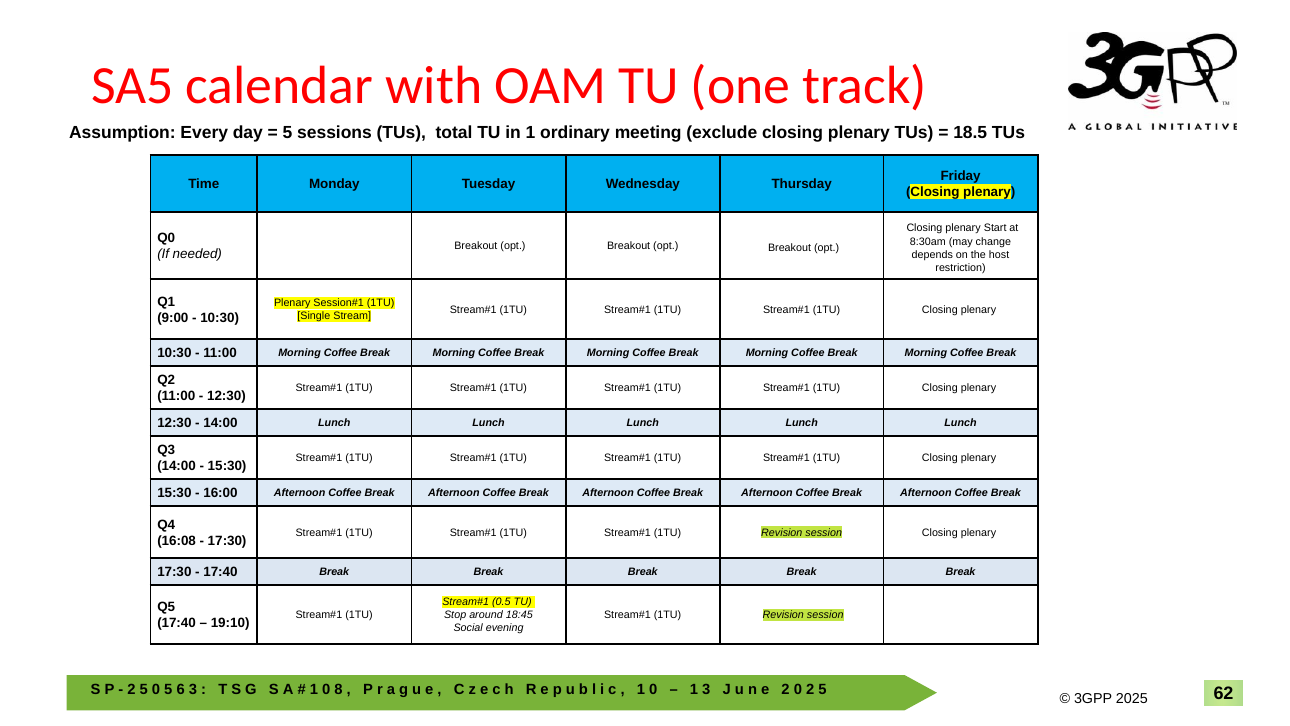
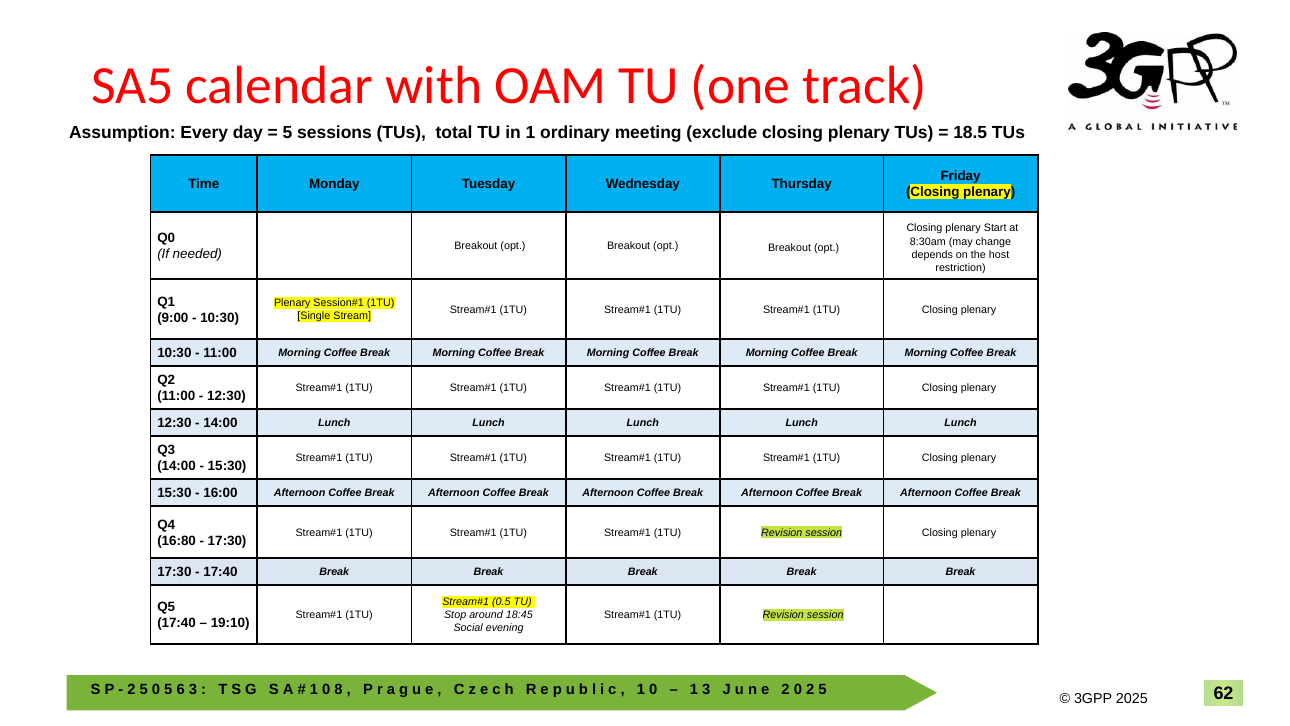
16:08: 16:08 -> 16:80
